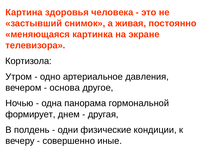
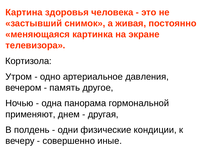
основа: основа -> память
формирует: формирует -> применяют
